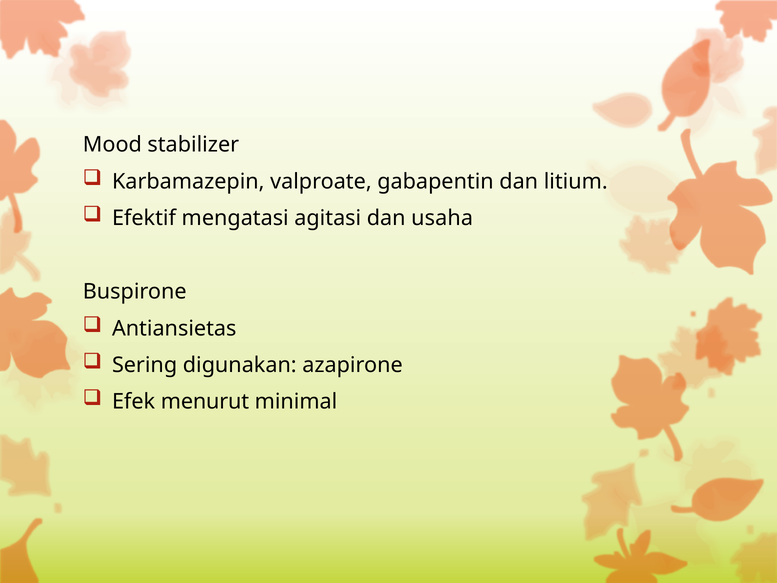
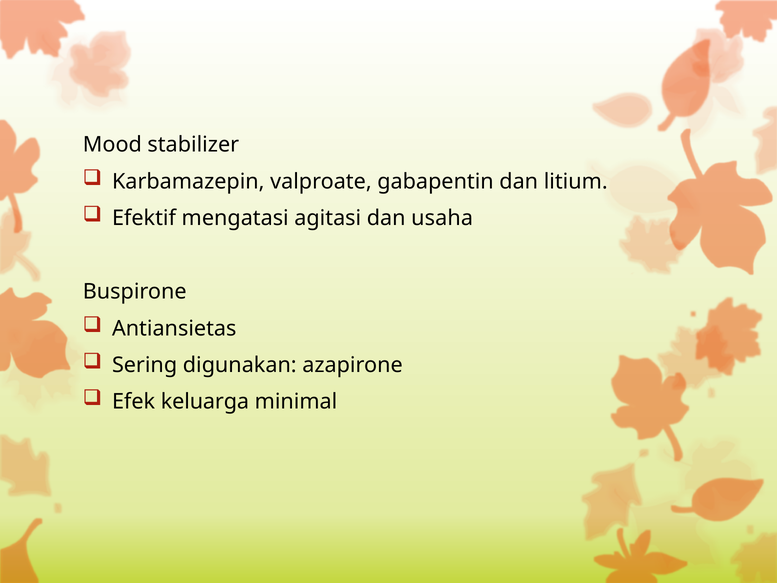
menurut: menurut -> keluarga
